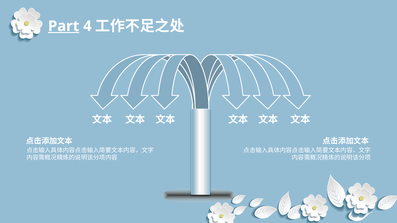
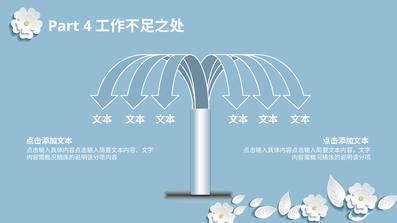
Part underline: present -> none
